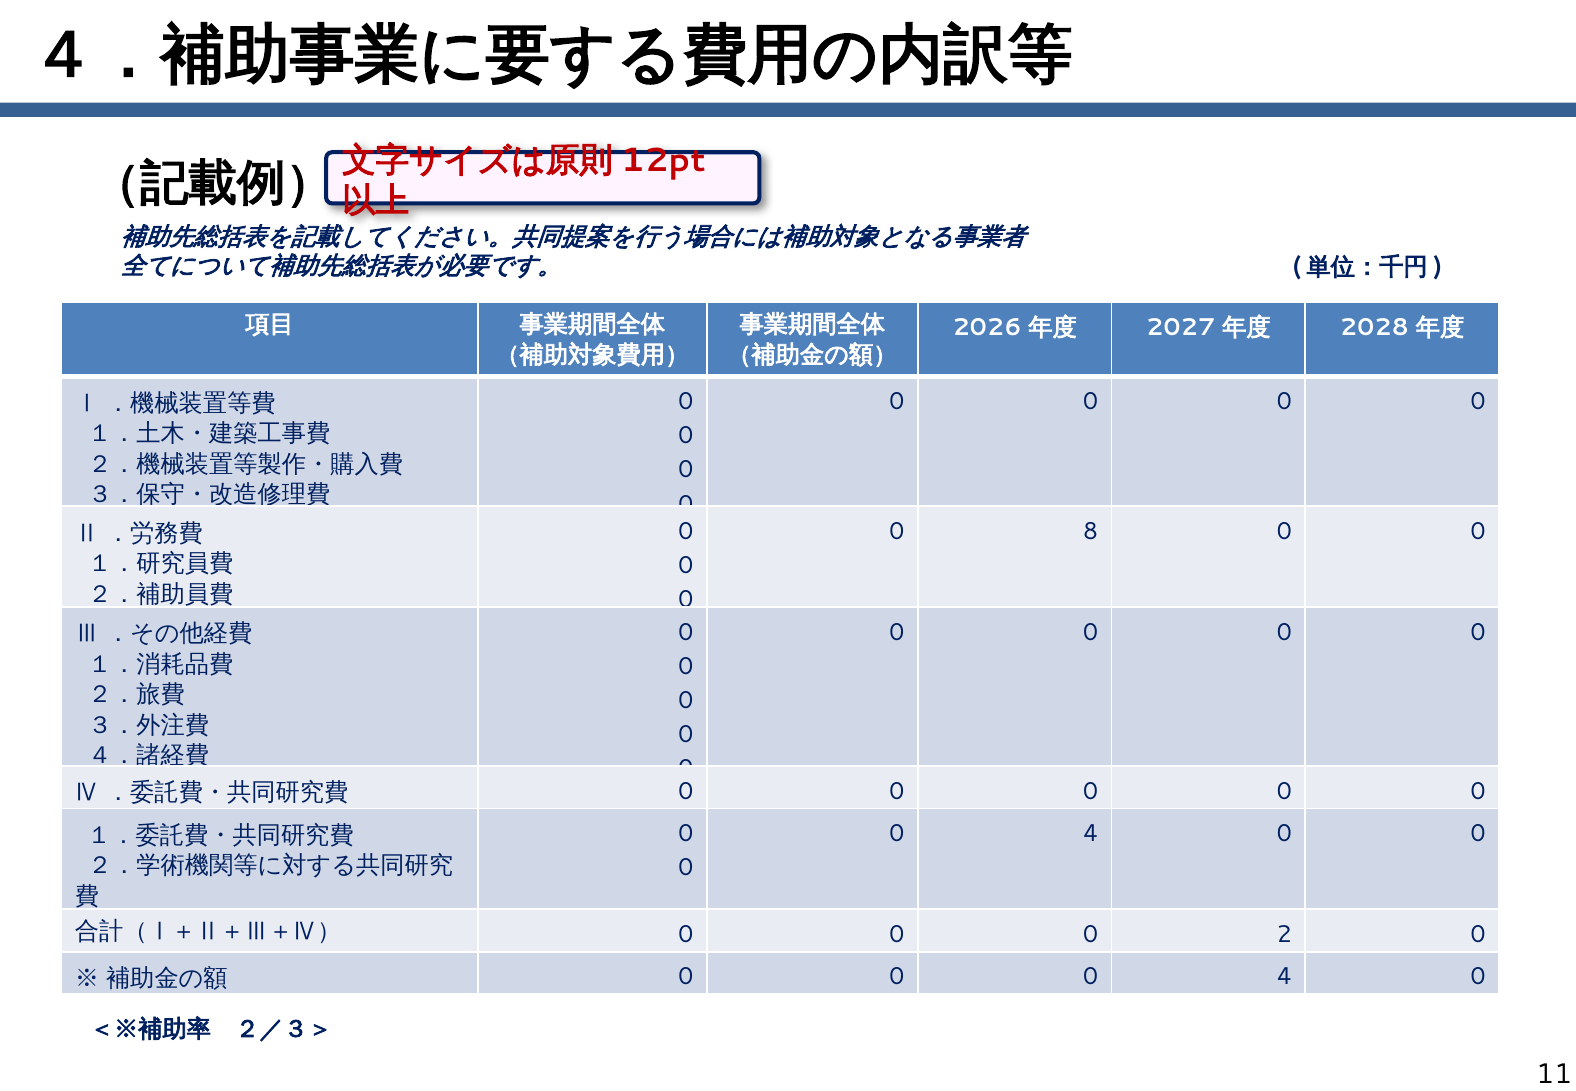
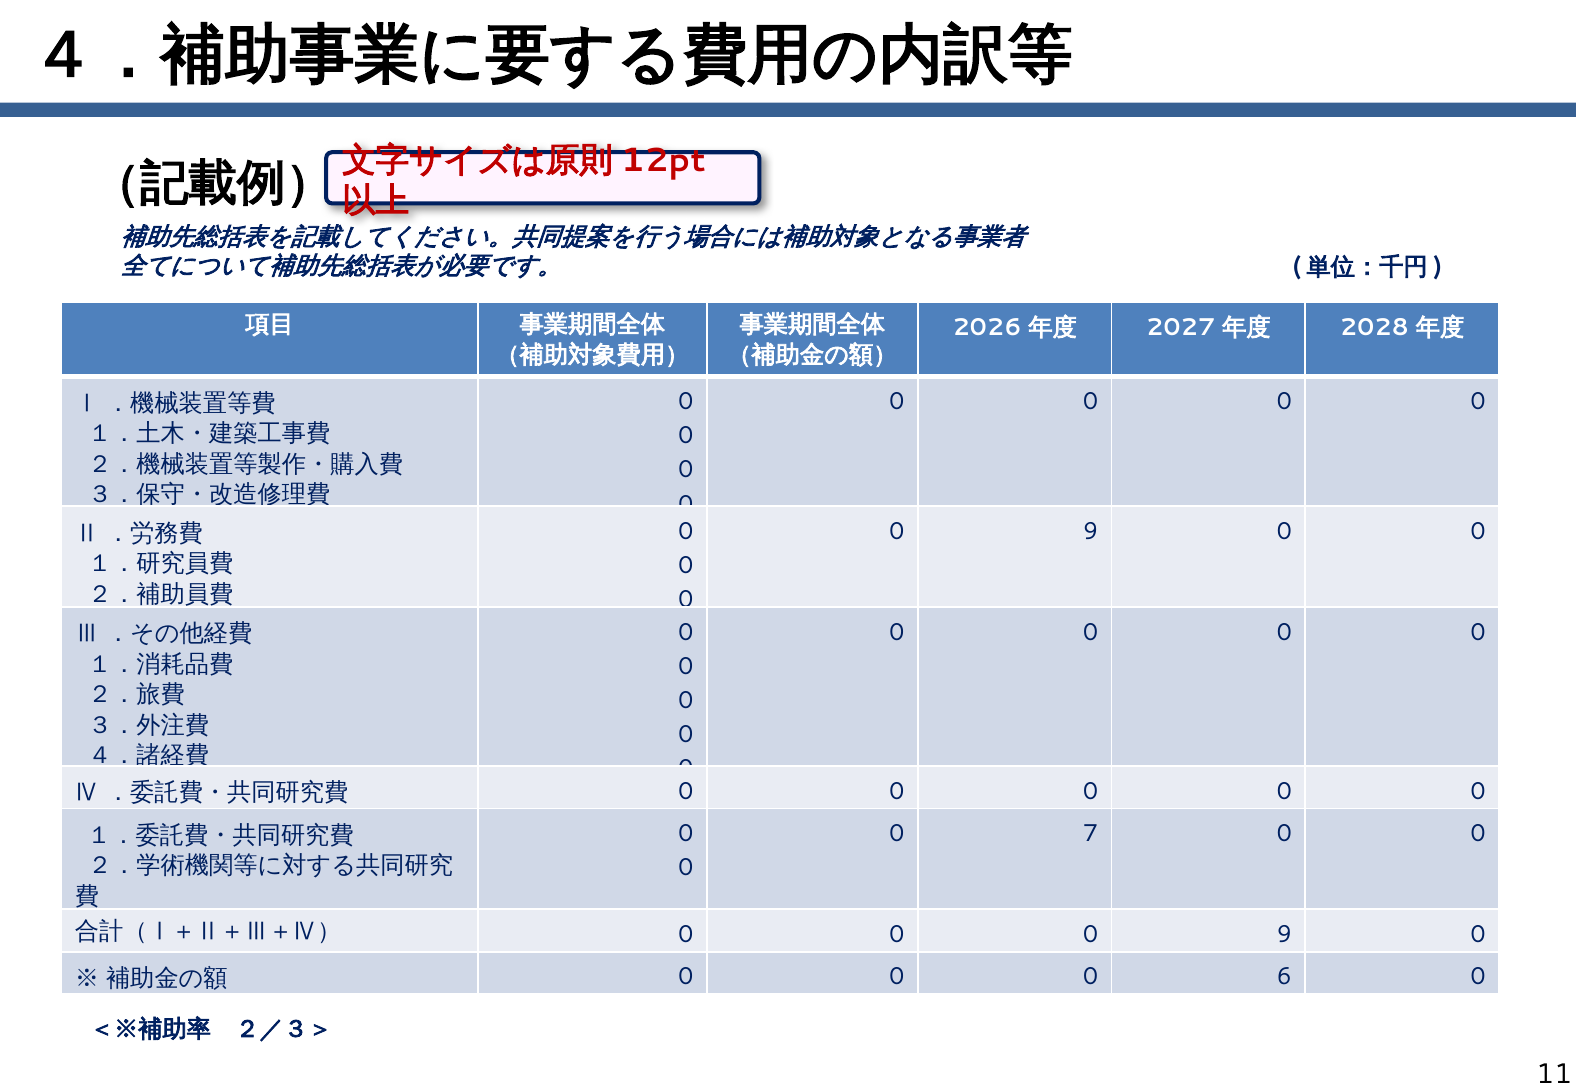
8 at (1091, 531): 8 -> 9
4 at (1091, 834): 4 -> 7
2 at (1284, 934): 2 -> 9
4 at (1284, 977): 4 -> 6
